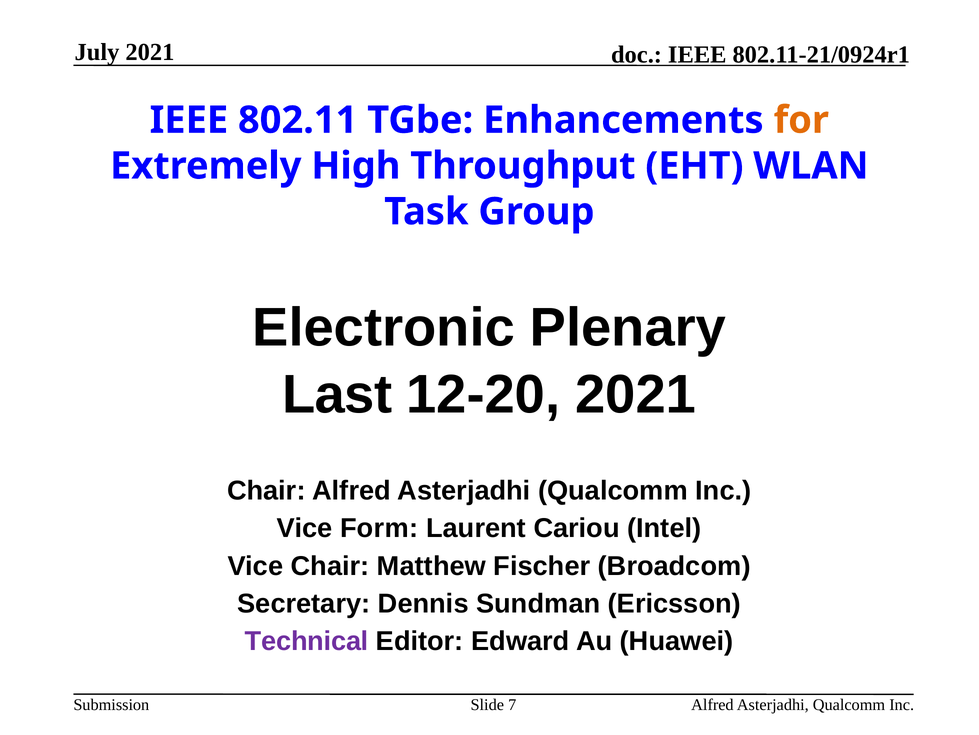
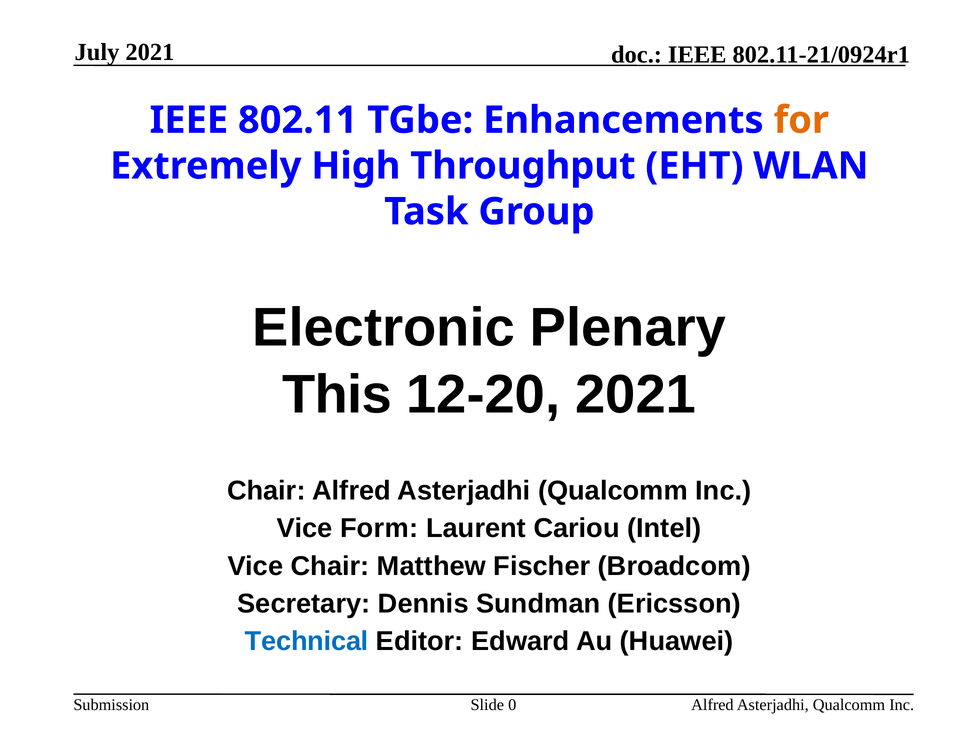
Last: Last -> This
Technical colour: purple -> blue
7: 7 -> 0
